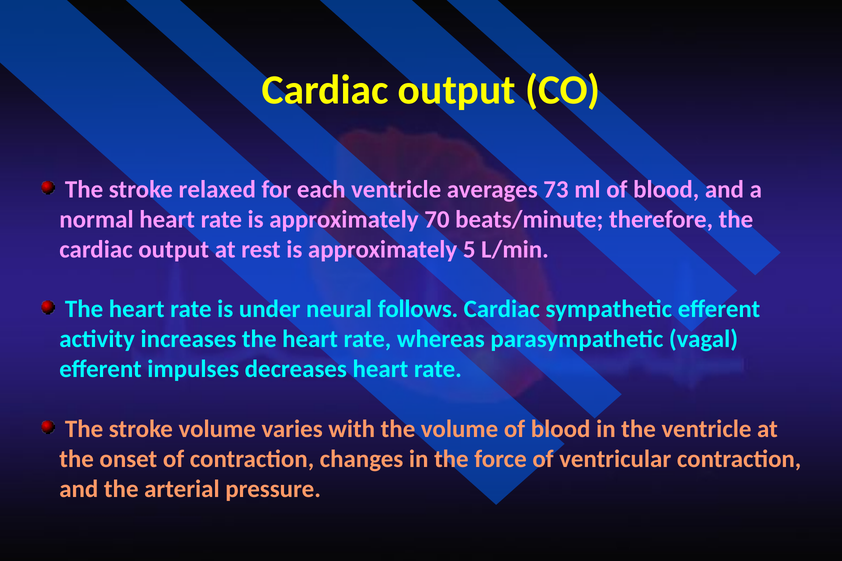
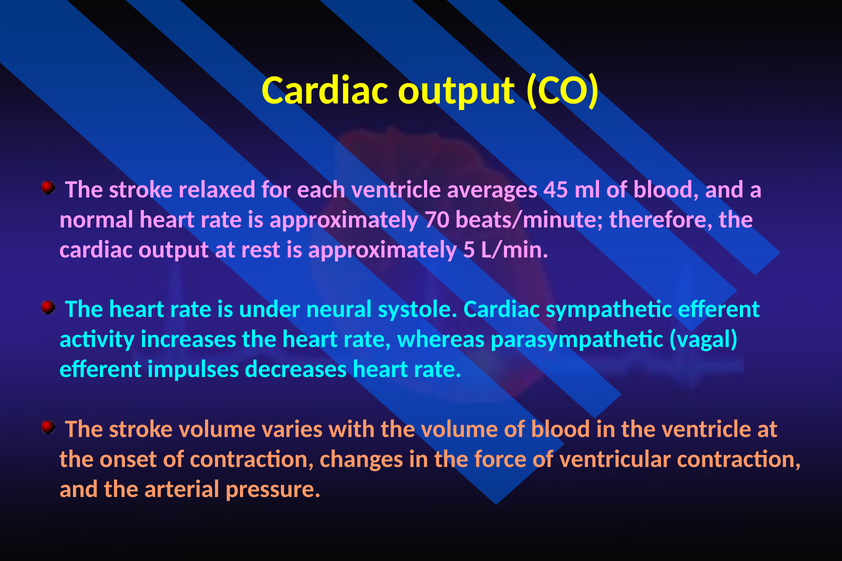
73: 73 -> 45
follows: follows -> systole
